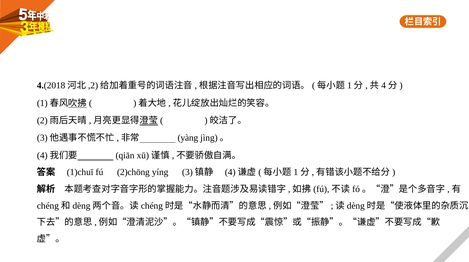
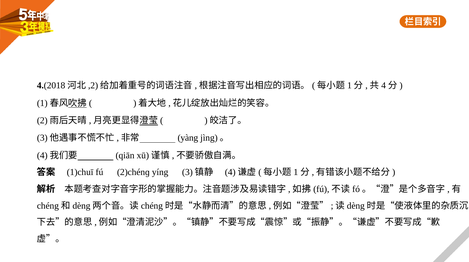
2)chōng: 2)chōng -> 2)chénɡ
